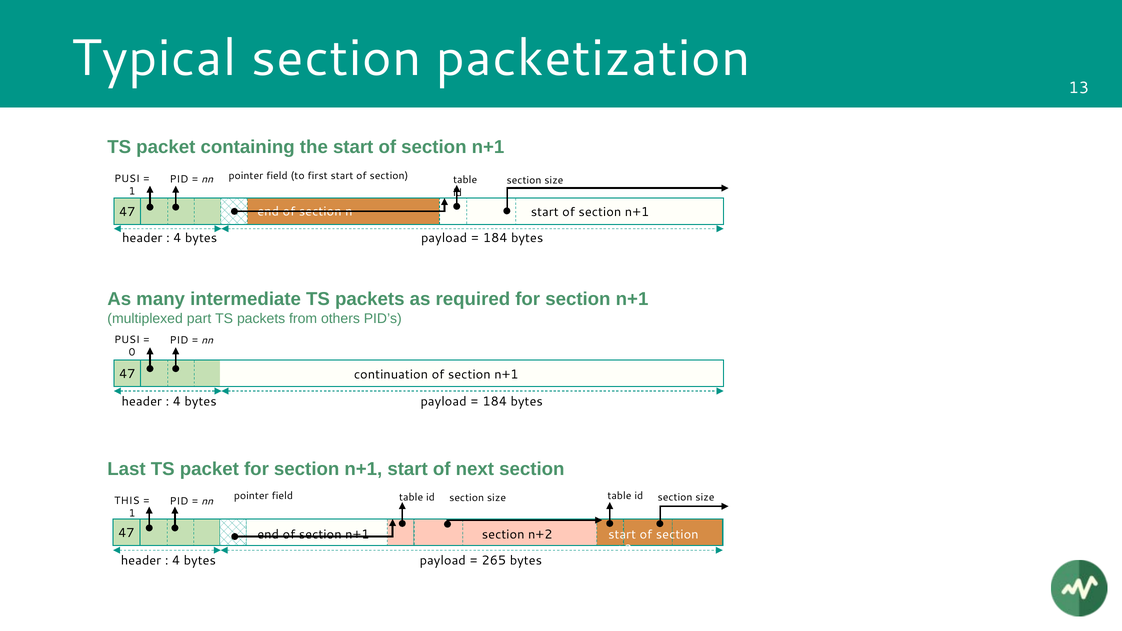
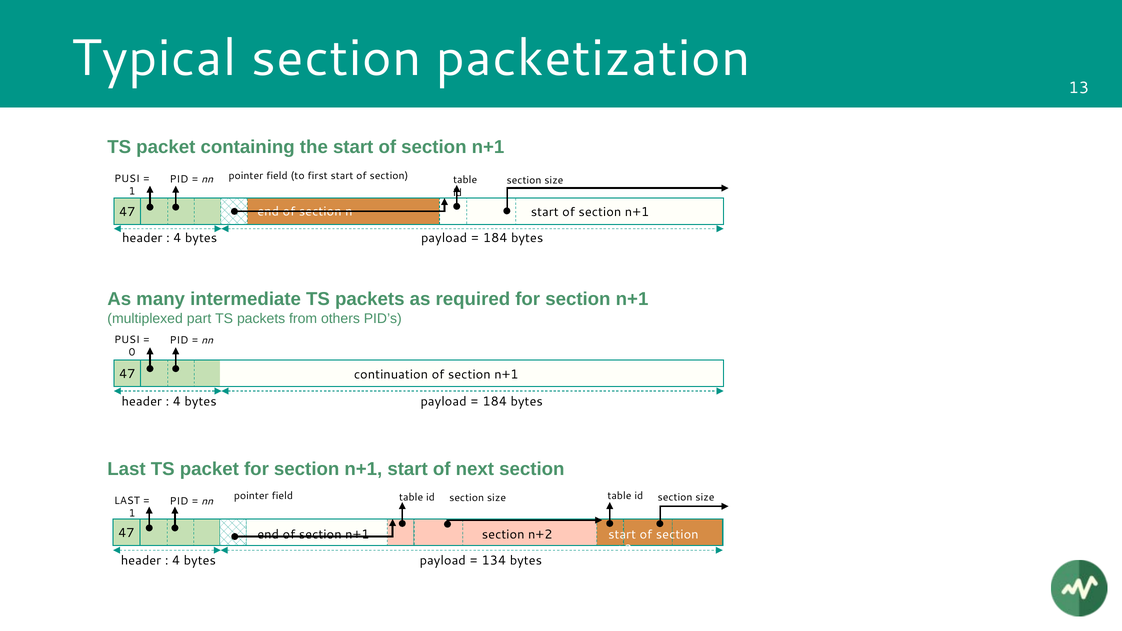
THIS at (127, 501): THIS -> LAST
265: 265 -> 134
